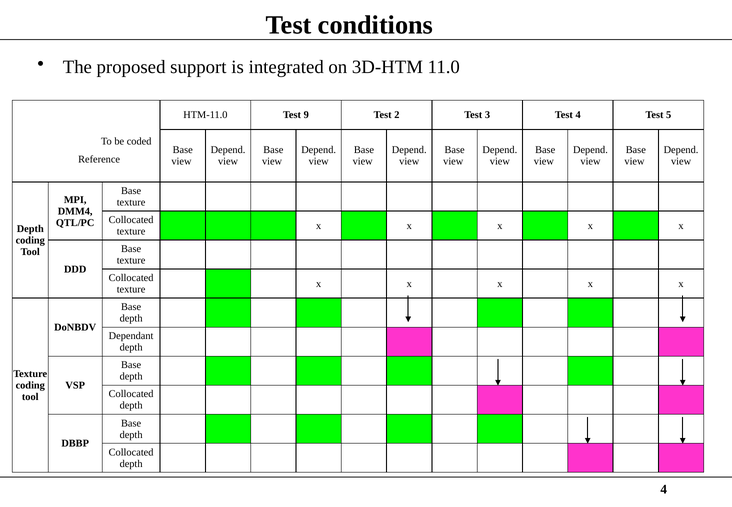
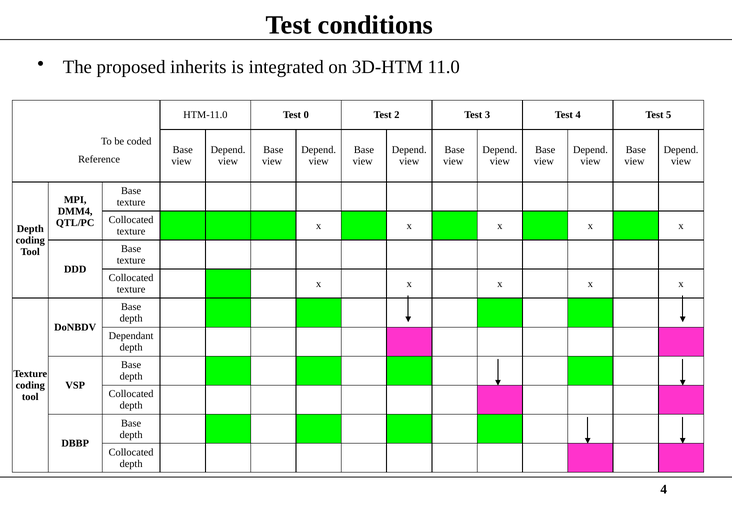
support: support -> inherits
9: 9 -> 0
